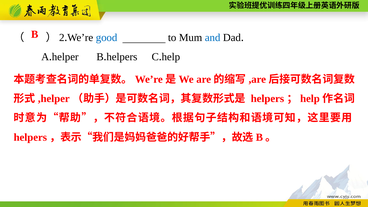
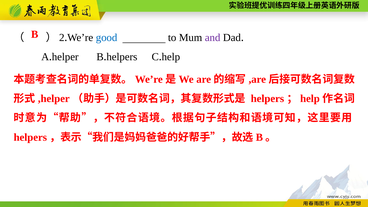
and colour: blue -> purple
